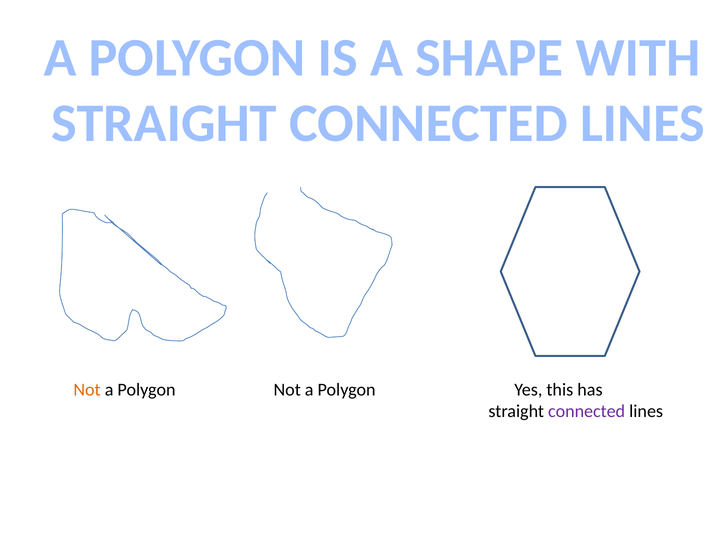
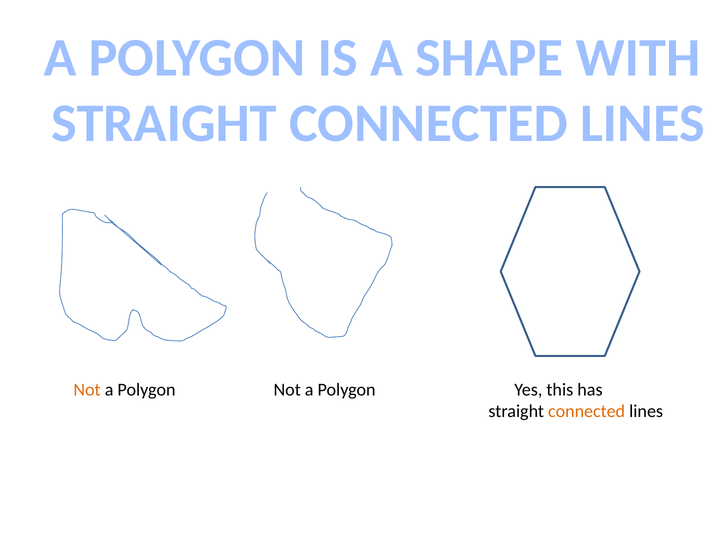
connected at (587, 411) colour: purple -> orange
